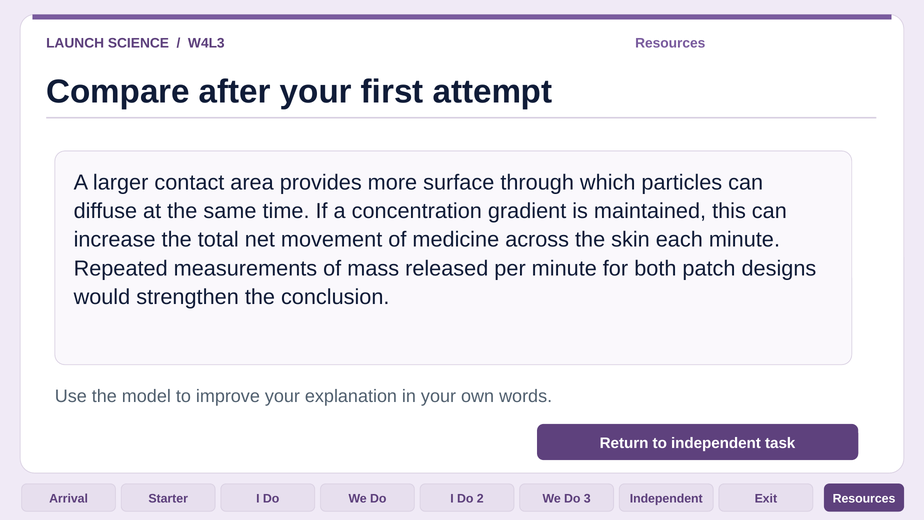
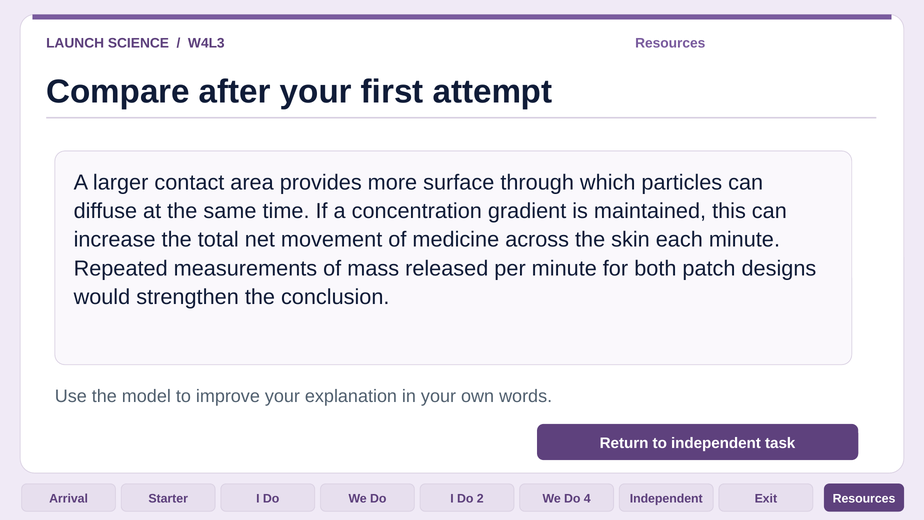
3: 3 -> 4
